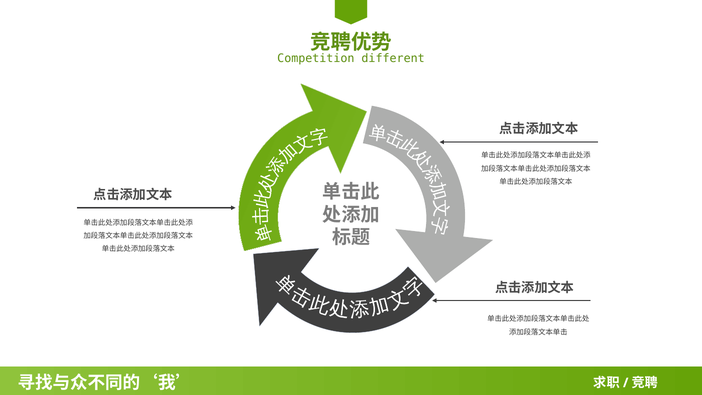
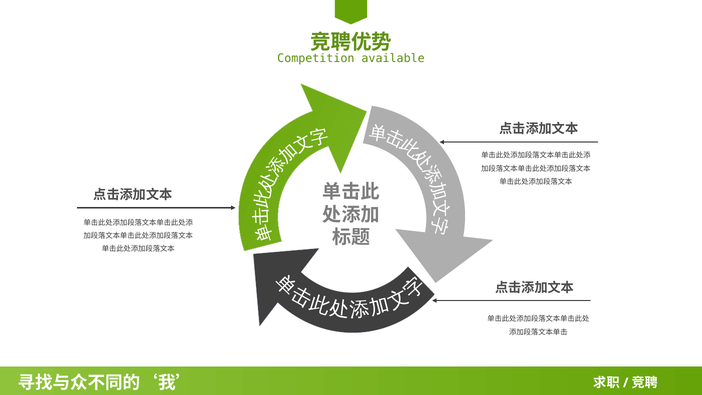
different: different -> available
